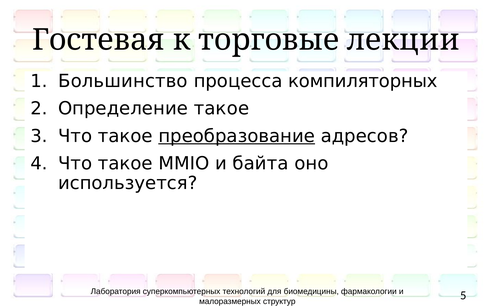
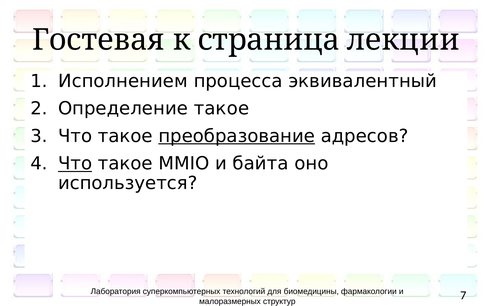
торговые: торговые -> страница
Большинство: Большинство -> Исполнением
компиляторных: компиляторных -> эквивалентный
Что at (75, 164) underline: none -> present
5: 5 -> 7
